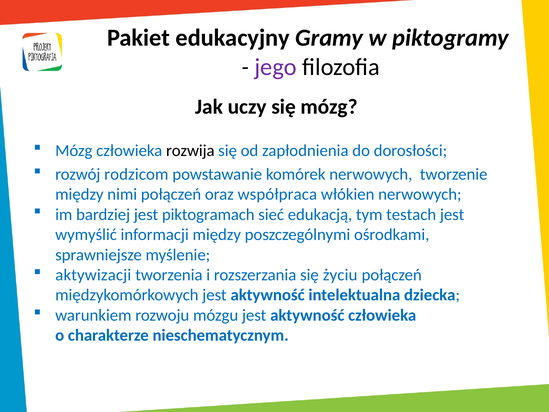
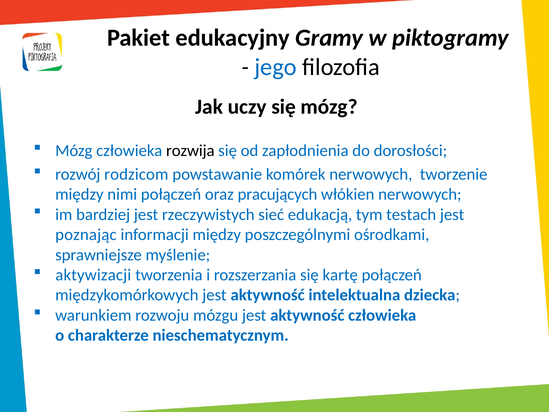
jego colour: purple -> blue
współpraca: współpraca -> pracujących
piktogramach: piktogramach -> rzeczywistych
wymyślić: wymyślić -> poznając
życiu: życiu -> kartę
